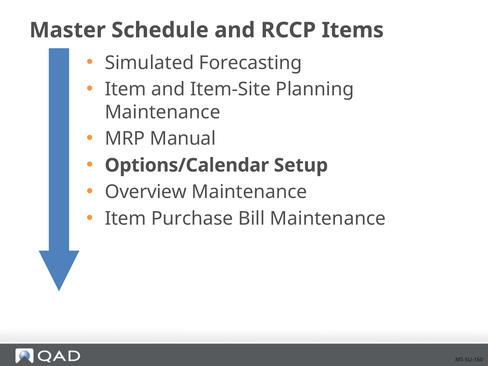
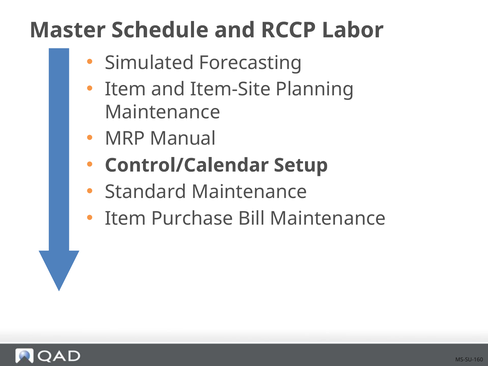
Items: Items -> Labor
Options/Calendar: Options/Calendar -> Control/Calendar
Overview: Overview -> Standard
